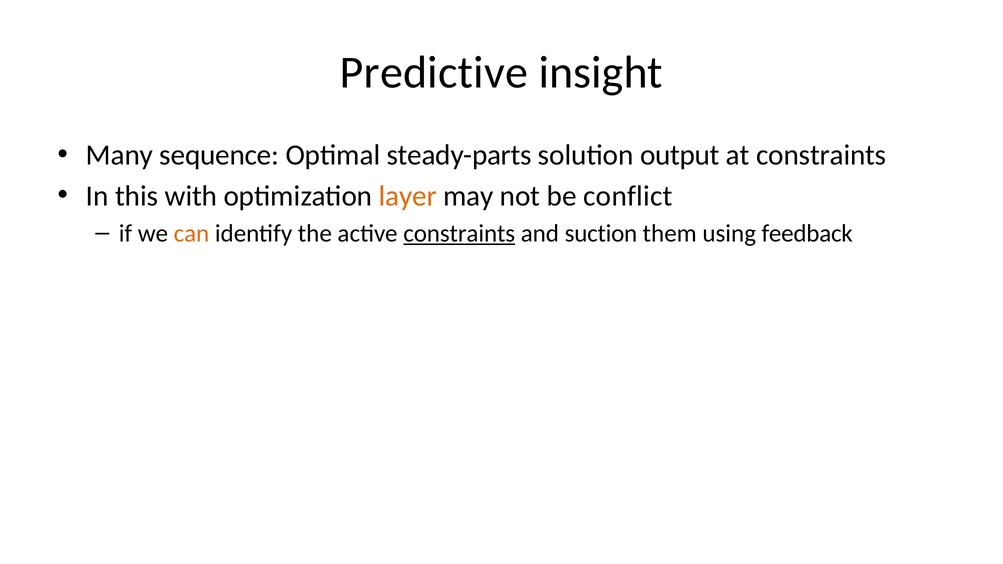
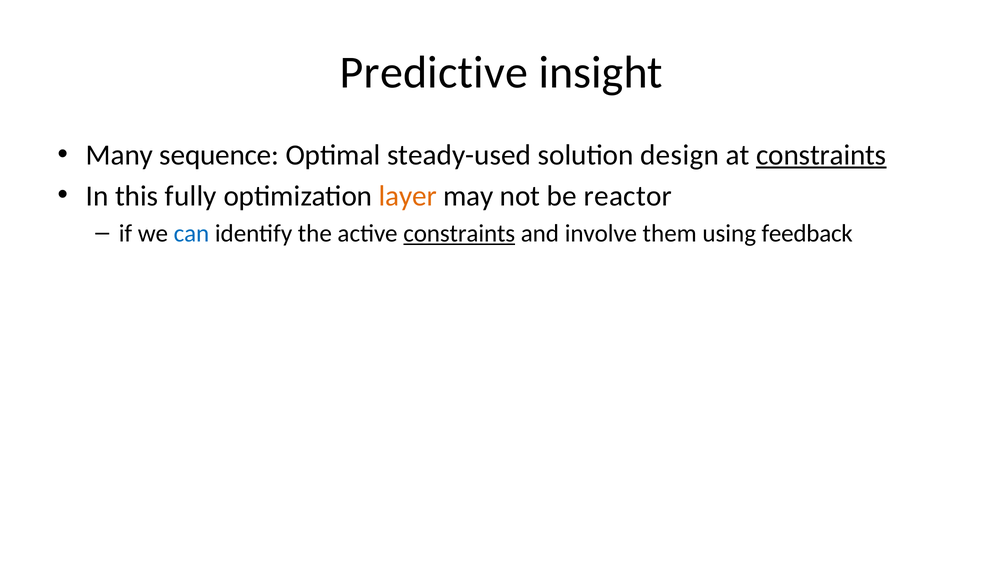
steady-parts: steady-parts -> steady-used
output: output -> design
constraints at (821, 155) underline: none -> present
with: with -> fully
conflict: conflict -> reactor
can colour: orange -> blue
suction: suction -> involve
